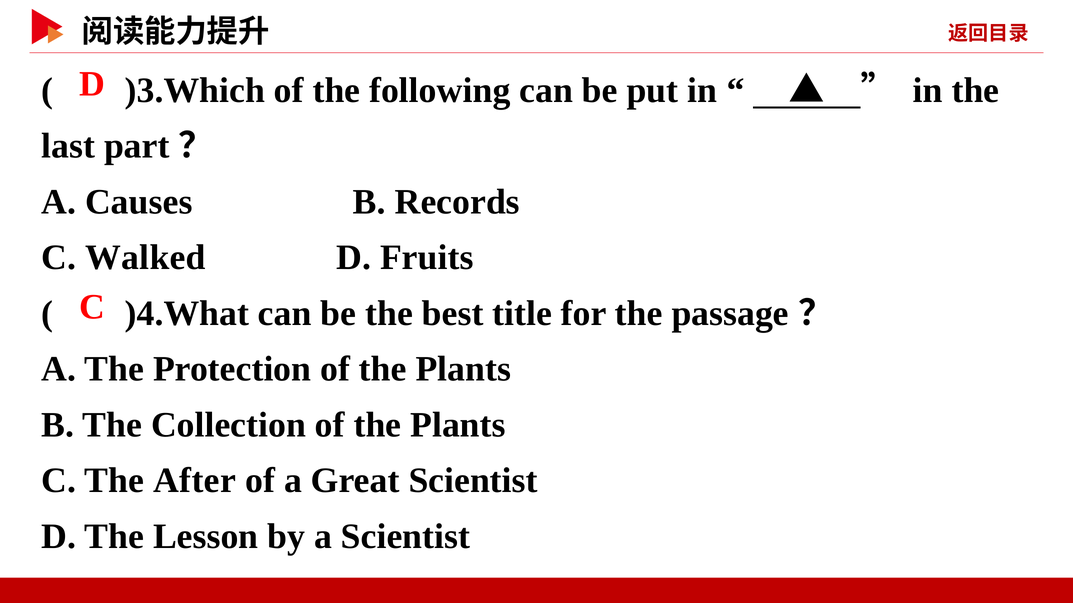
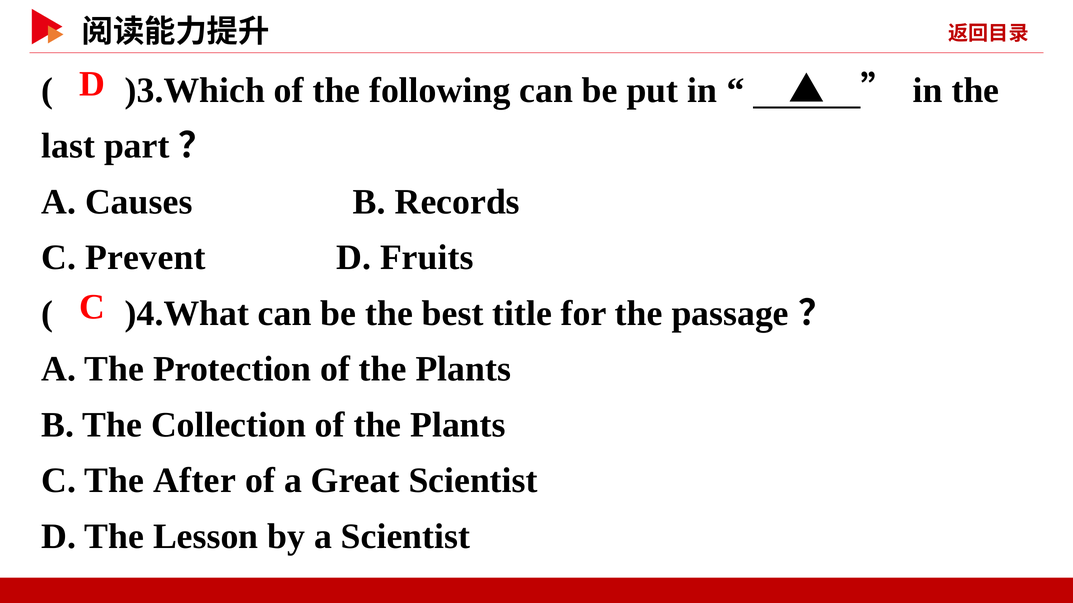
Walked: Walked -> Prevent
